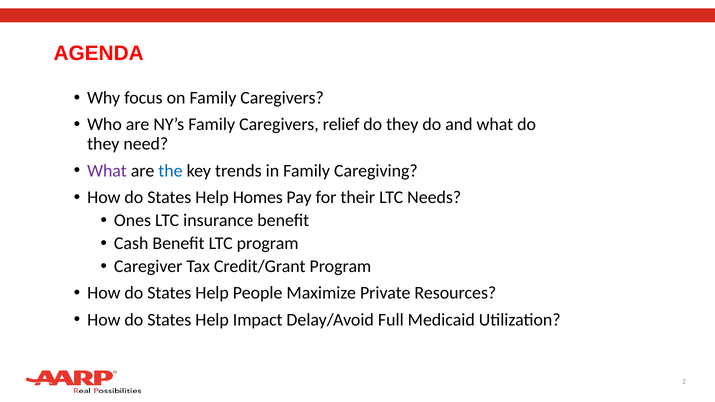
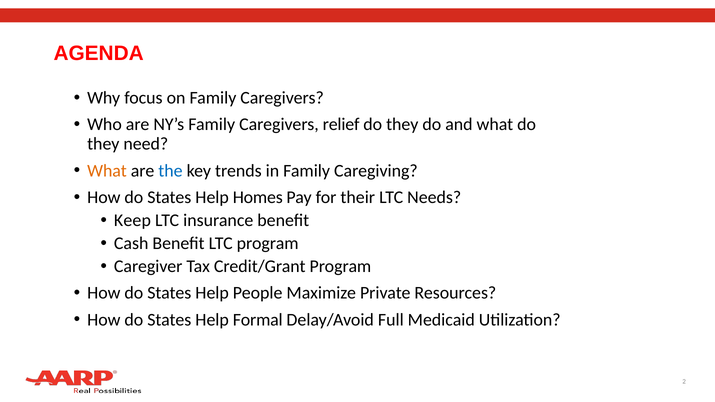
What at (107, 171) colour: purple -> orange
Ones: Ones -> Keep
Impact: Impact -> Formal
